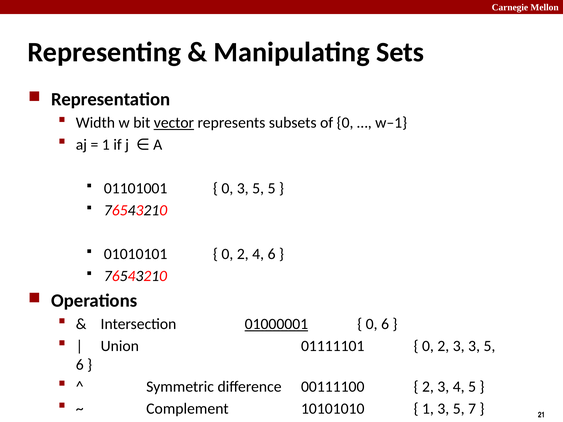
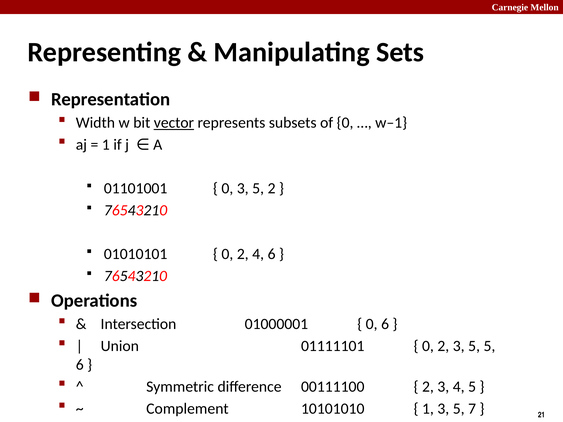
5 5: 5 -> 2
01000001 underline: present -> none
2 3 3: 3 -> 5
